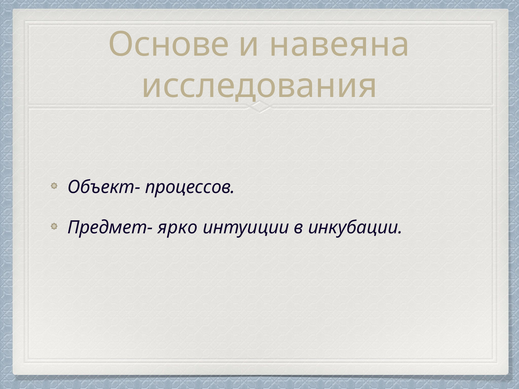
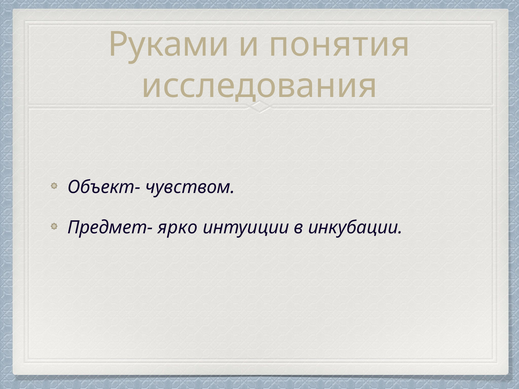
Основе: Основе -> Руками
навеяна: навеяна -> понятия
процессов: процессов -> чувством
